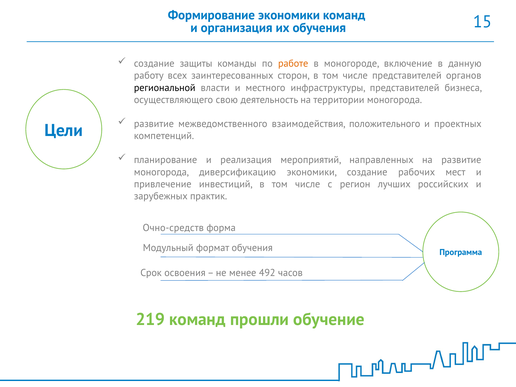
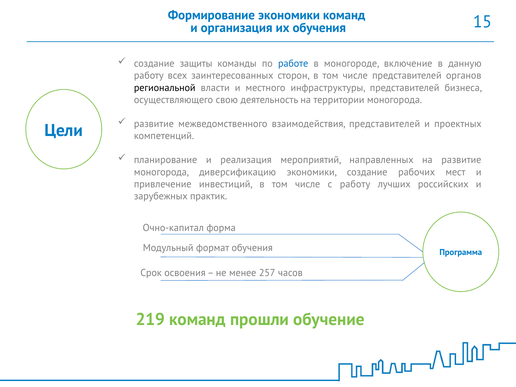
работе colour: orange -> blue
взаимодействия положительного: положительного -> представителей
с регион: регион -> работу
Очно-средств: Очно-средств -> Очно-капитал
492: 492 -> 257
